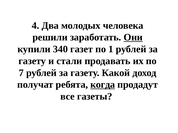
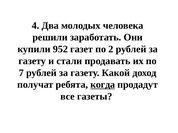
Они underline: present -> none
340: 340 -> 952
1: 1 -> 2
